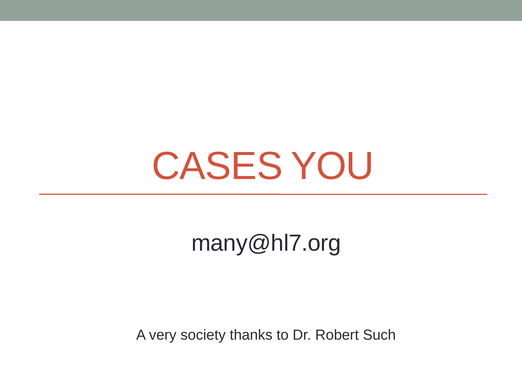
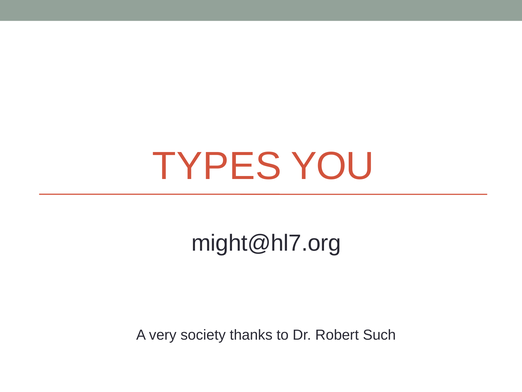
CASES: CASES -> TYPES
many@hl7.org: many@hl7.org -> might@hl7.org
